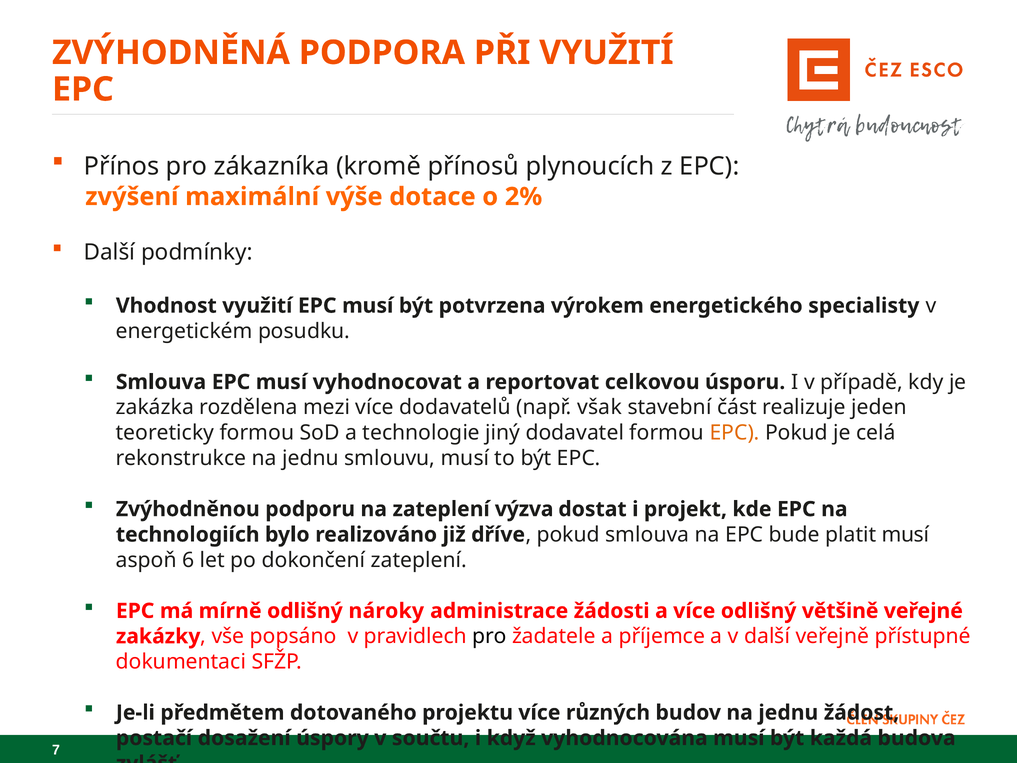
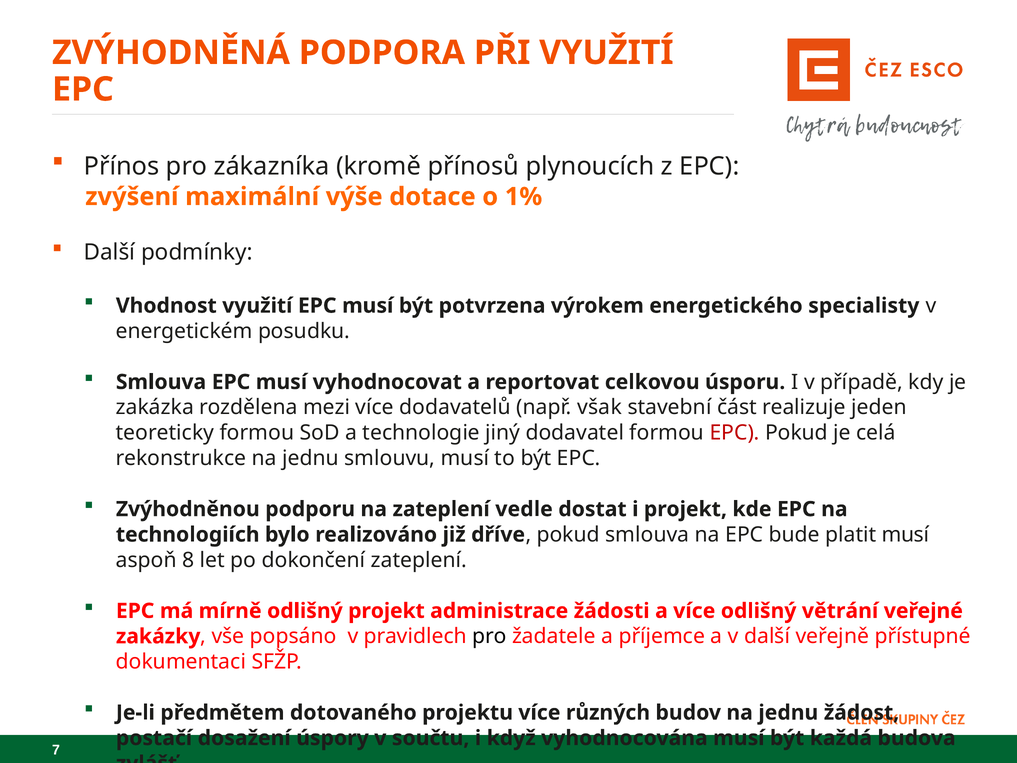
2%: 2% -> 1%
EPC at (735, 433) colour: orange -> red
výzva: výzva -> vedle
6: 6 -> 8
odlišný nároky: nároky -> projekt
většině: většině -> větrání
